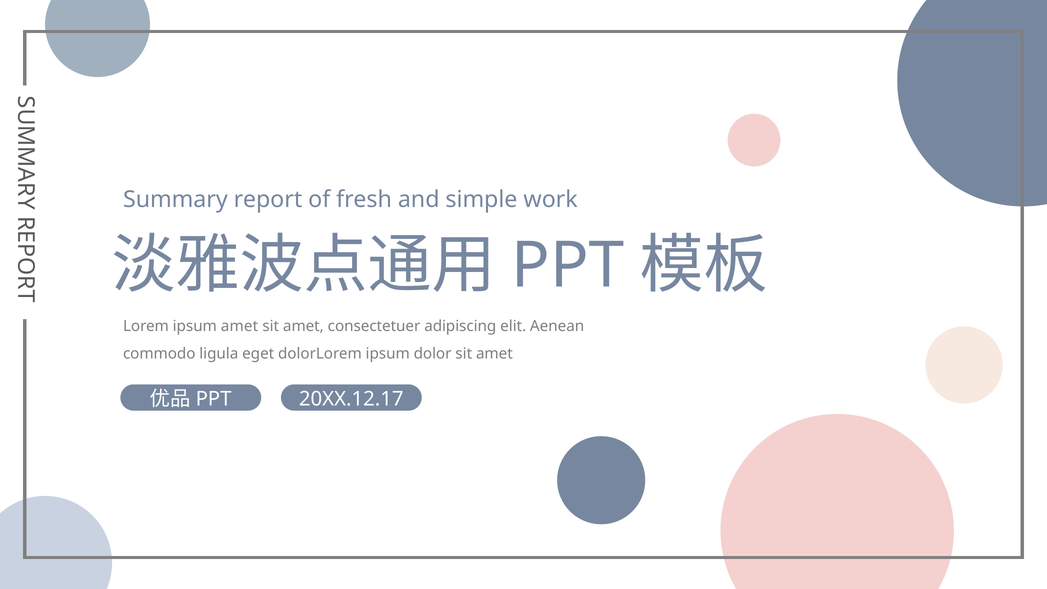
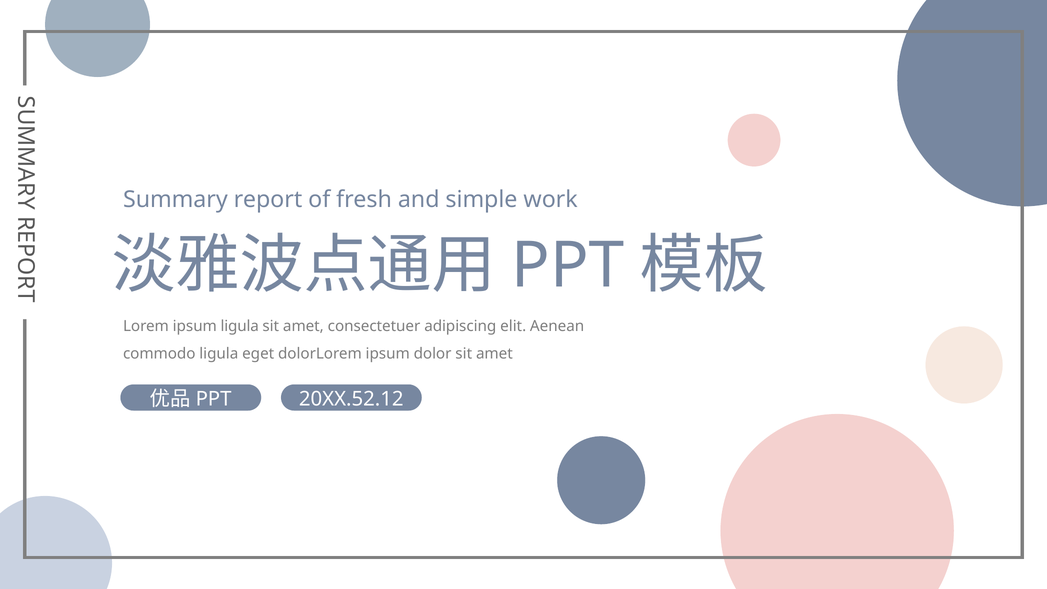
ipsum amet: amet -> ligula
20XX.12.17: 20XX.12.17 -> 20XX.52.12
